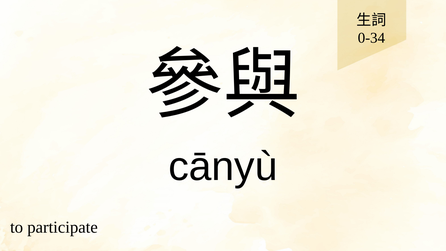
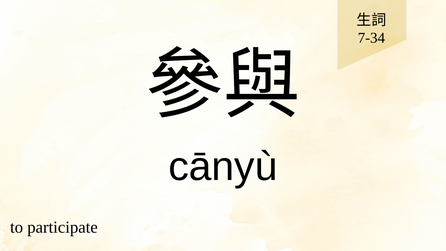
0-34: 0-34 -> 7-34
